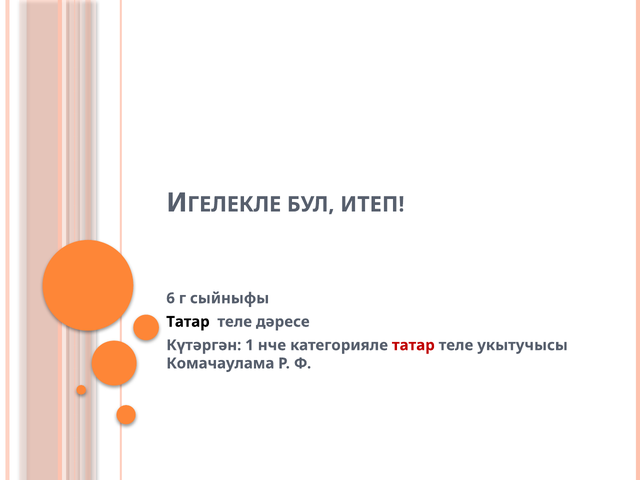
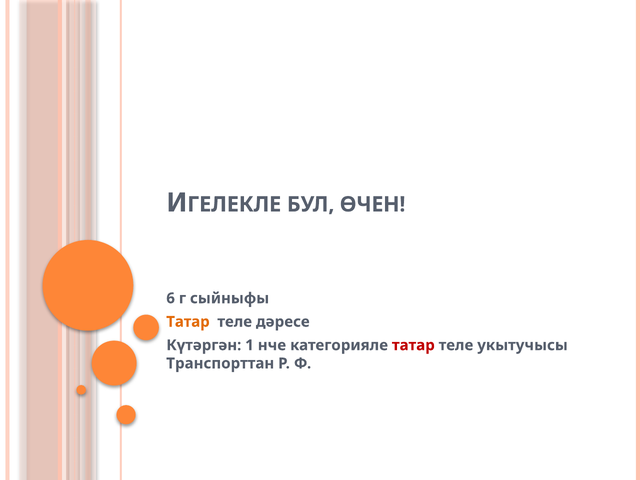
ИТЕП: ИТЕП -> ӨЧЕН
Татар at (188, 322) colour: black -> orange
Комачаулама: Комачаулама -> Транспорттан
